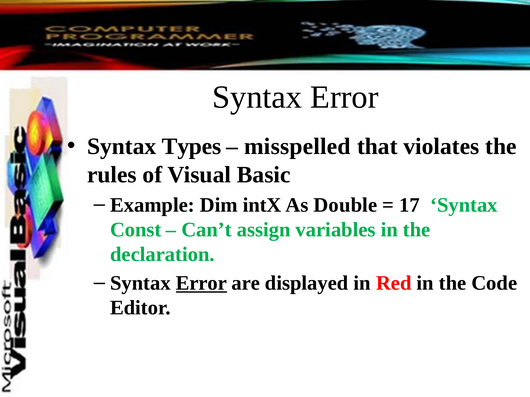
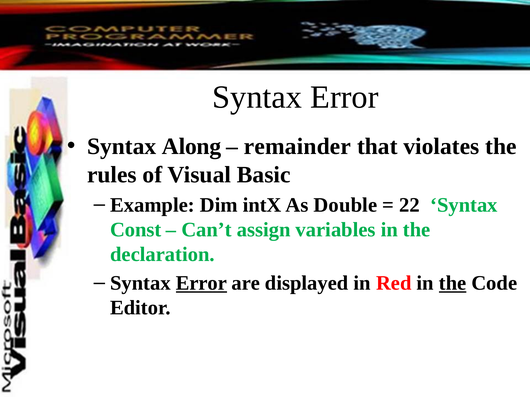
Types: Types -> Along
misspelled: misspelled -> remainder
17: 17 -> 22
the at (453, 283) underline: none -> present
